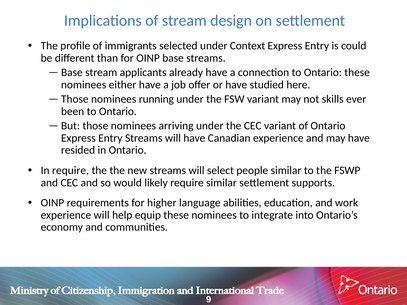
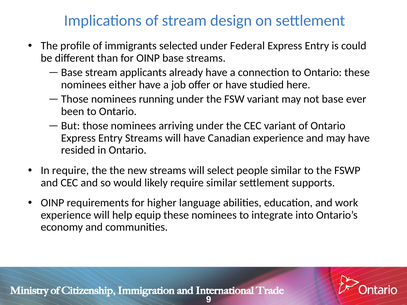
Context: Context -> Federal
not skills: skills -> base
